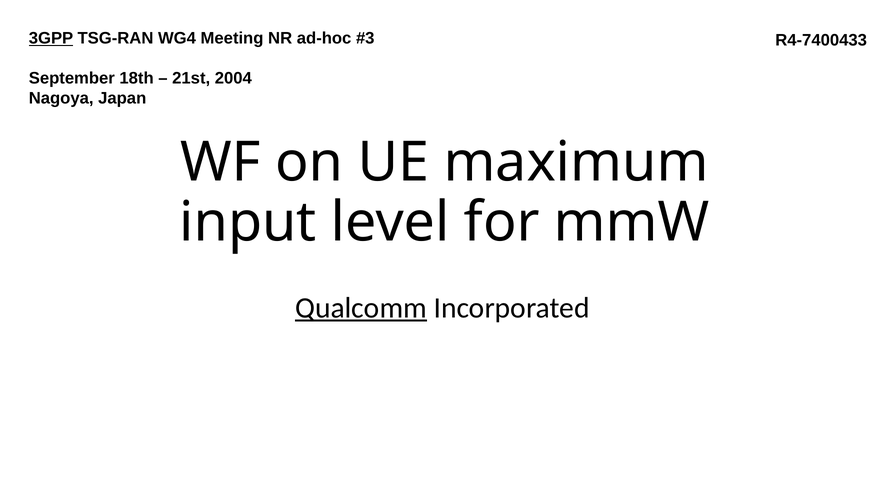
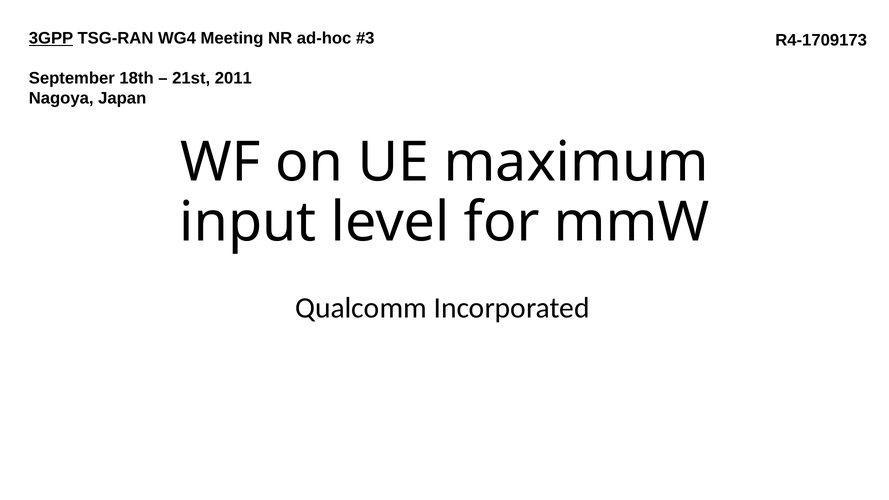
R4-7400433: R4-7400433 -> R4-1709173
2004: 2004 -> 2011
Qualcomm underline: present -> none
